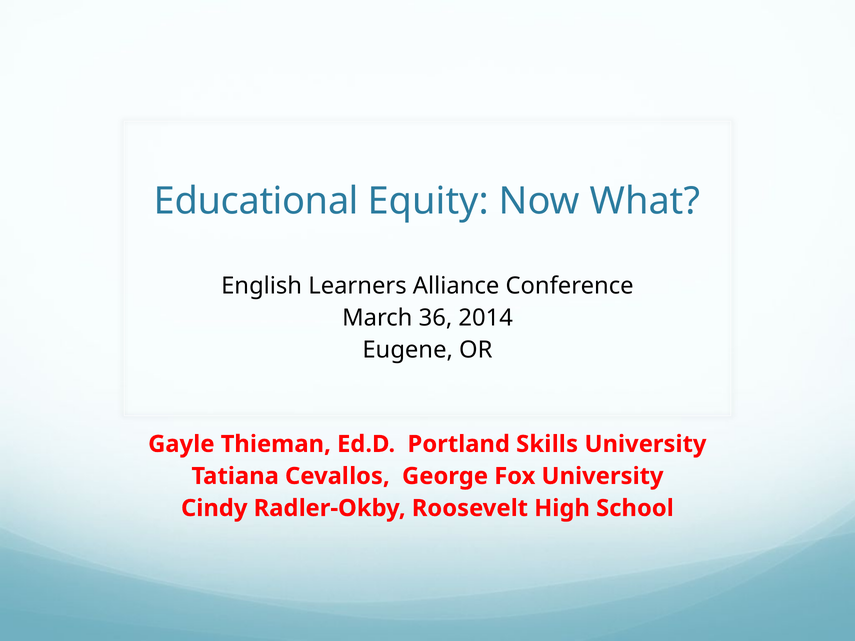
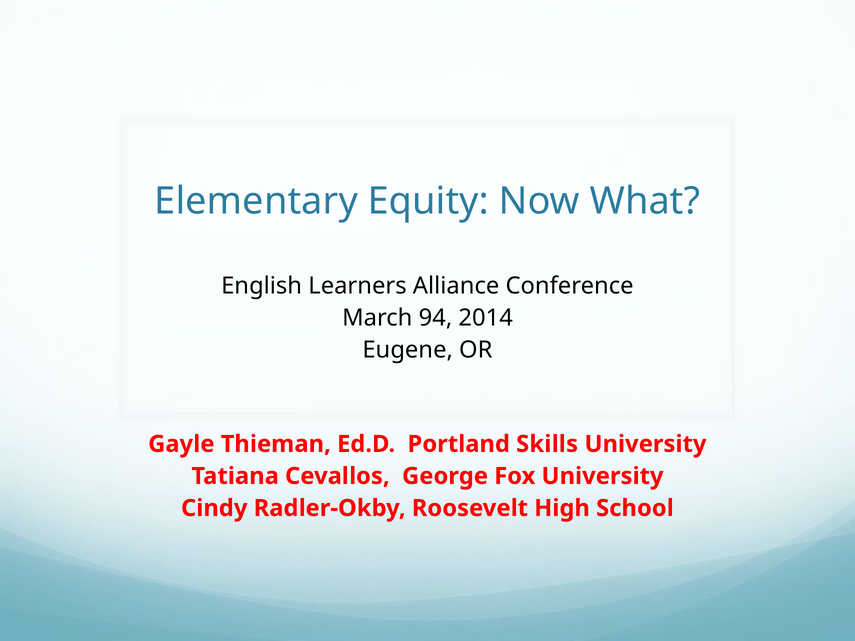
Educational: Educational -> Elementary
36: 36 -> 94
